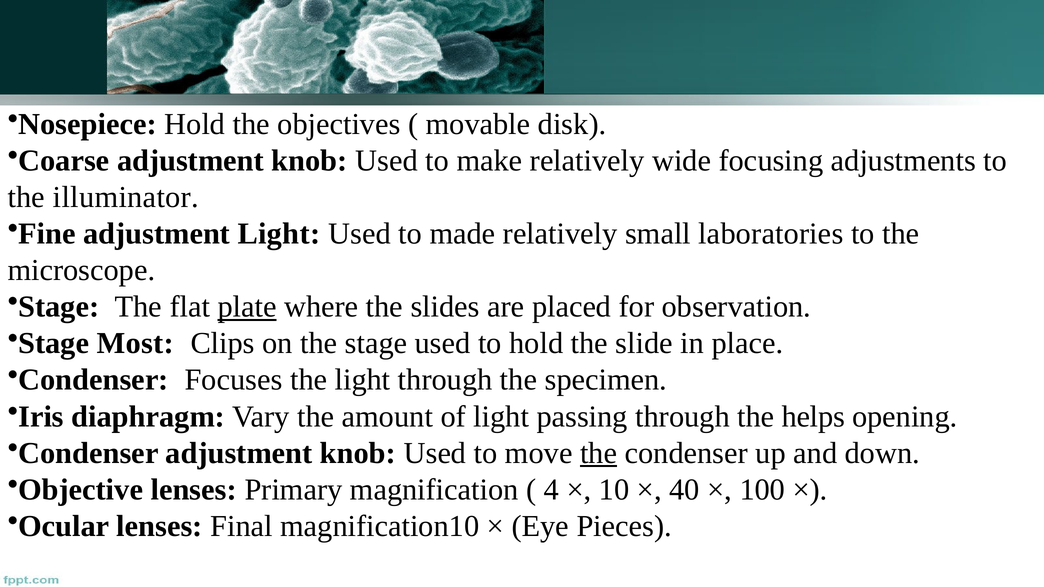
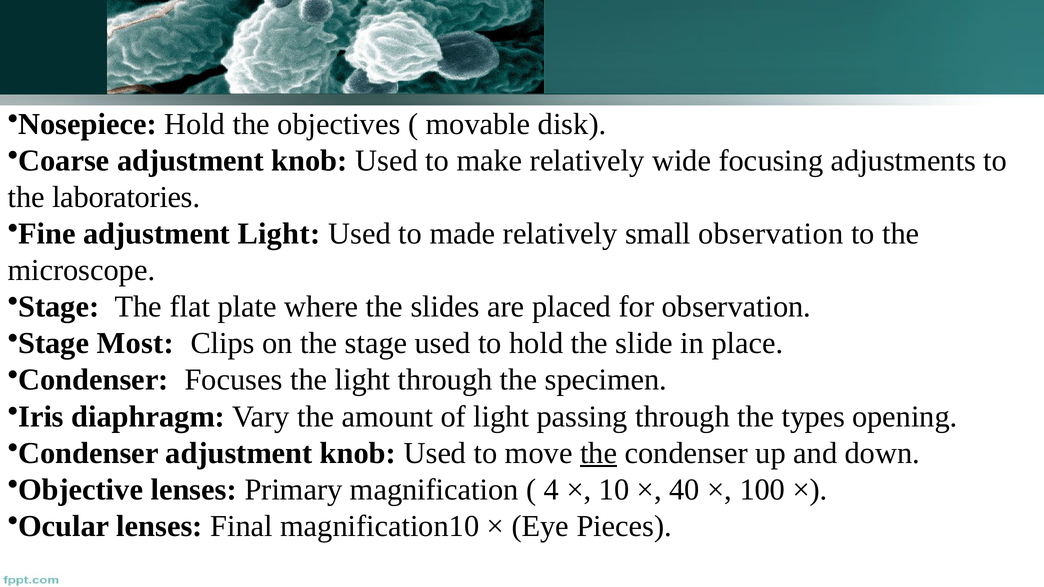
illuminator: illuminator -> laboratories
small laboratories: laboratories -> observation
plate underline: present -> none
helps: helps -> types
